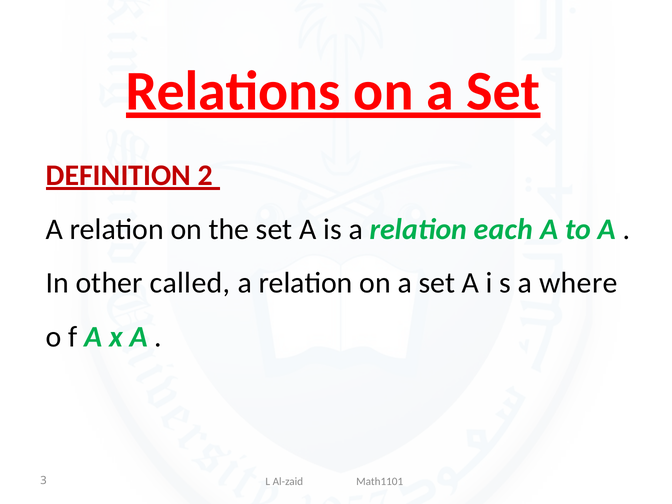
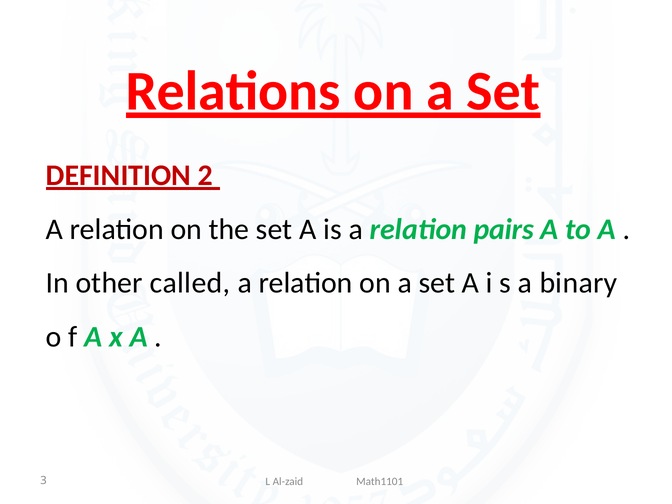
each: each -> pairs
where: where -> binary
